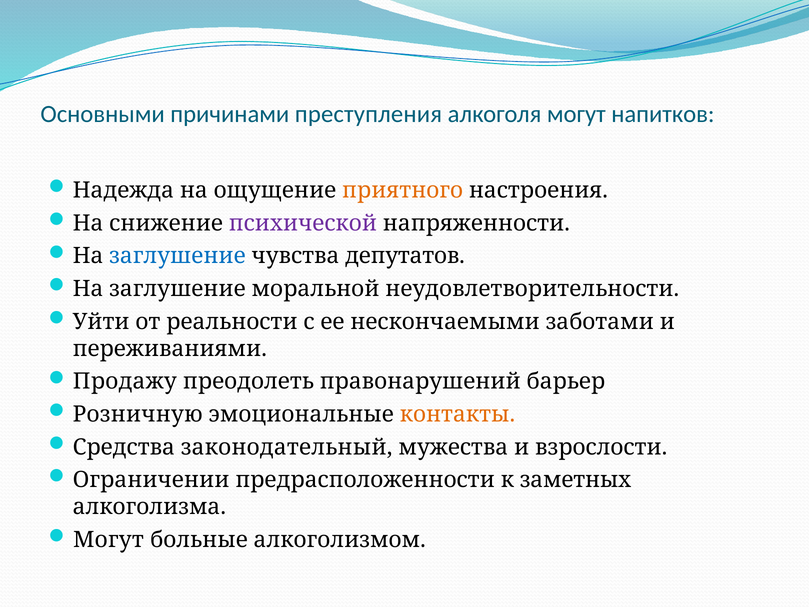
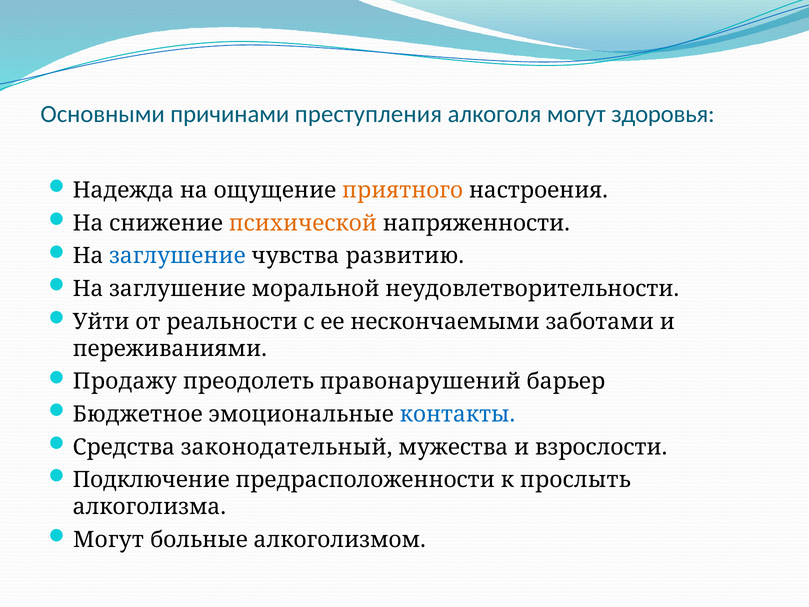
напитков: напитков -> здоровья
психической colour: purple -> orange
депутатов: депутатов -> развитию
Розничную: Розничную -> Бюджетное
контакты colour: orange -> blue
Ограничении: Ограничении -> Подключение
заметных: заметных -> прослыть
